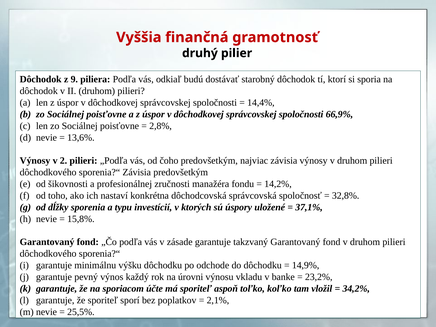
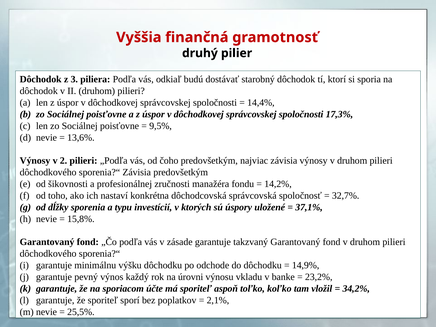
9: 9 -> 3
66,9%: 66,9% -> 17,3%
2,8%: 2,8% -> 9,5%
32,8%: 32,8% -> 32,7%
